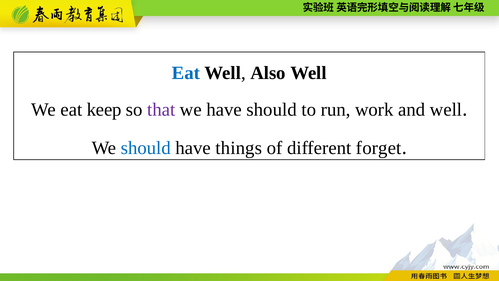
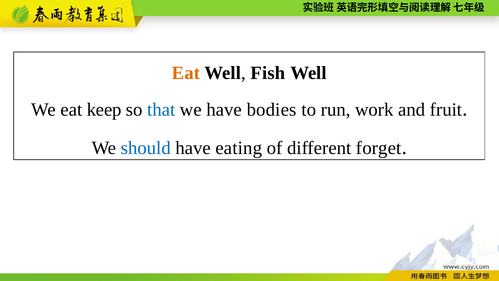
Eat at (186, 73) colour: blue -> orange
Also: Also -> Fish
that colour: purple -> blue
have should: should -> bodies
and well: well -> fruit
things: things -> eating
